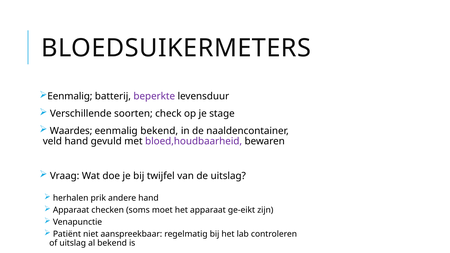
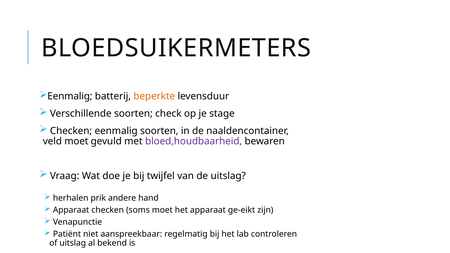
beperkte colour: purple -> orange
Waardes at (71, 131): Waardes -> Checken
eenmalig bekend: bekend -> soorten
veld hand: hand -> moet
